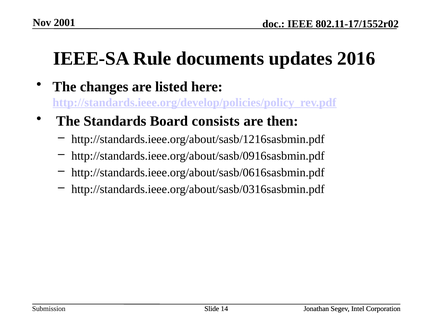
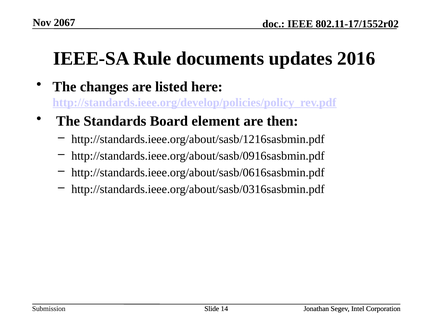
2001: 2001 -> 2067
consists: consists -> element
